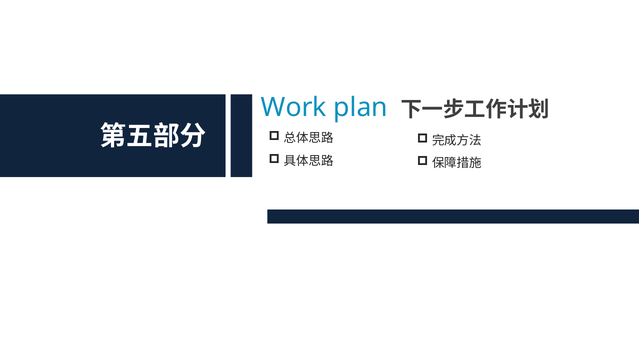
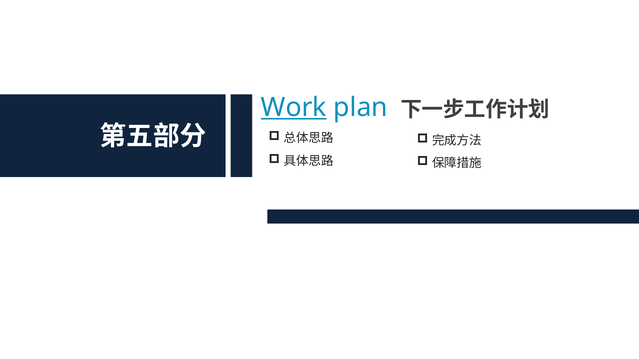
Work underline: none -> present
